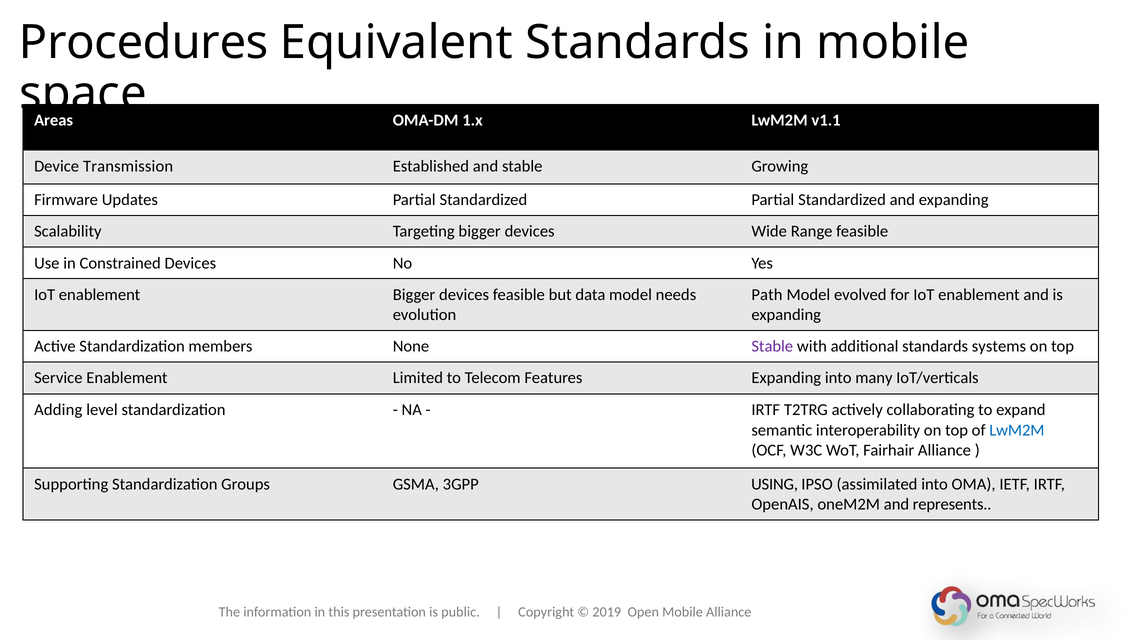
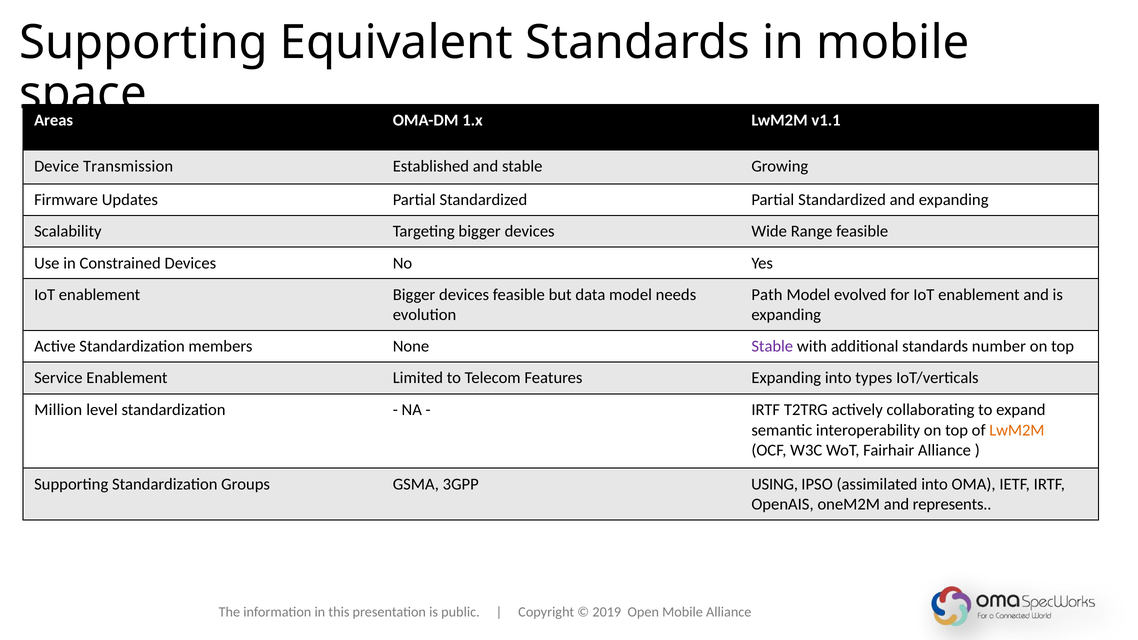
Procedures at (144, 42): Procedures -> Supporting
systems: systems -> number
many: many -> types
Adding: Adding -> Million
LwM2M at (1017, 430) colour: blue -> orange
